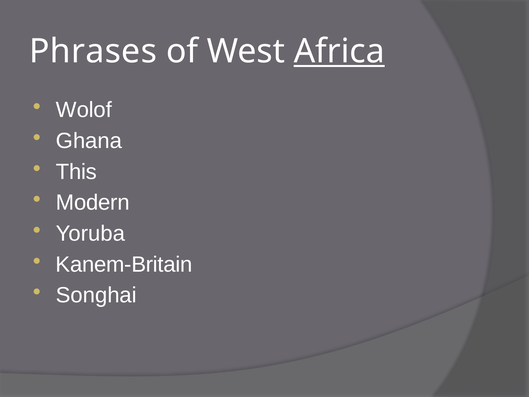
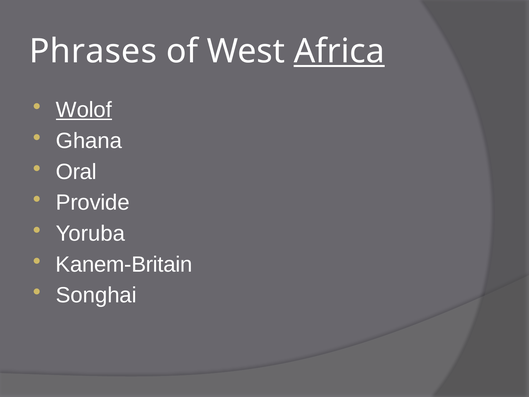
Wolof underline: none -> present
This: This -> Oral
Modern: Modern -> Provide
